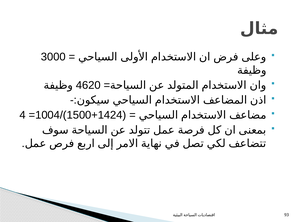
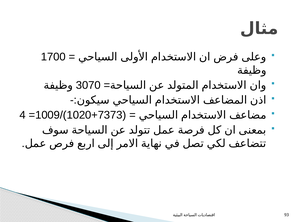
3000: 3000 -> 1700
4620: 4620 -> 3070
1004: 1004 -> 1009
1500: 1500 -> 1020
1424: 1424 -> 7373
